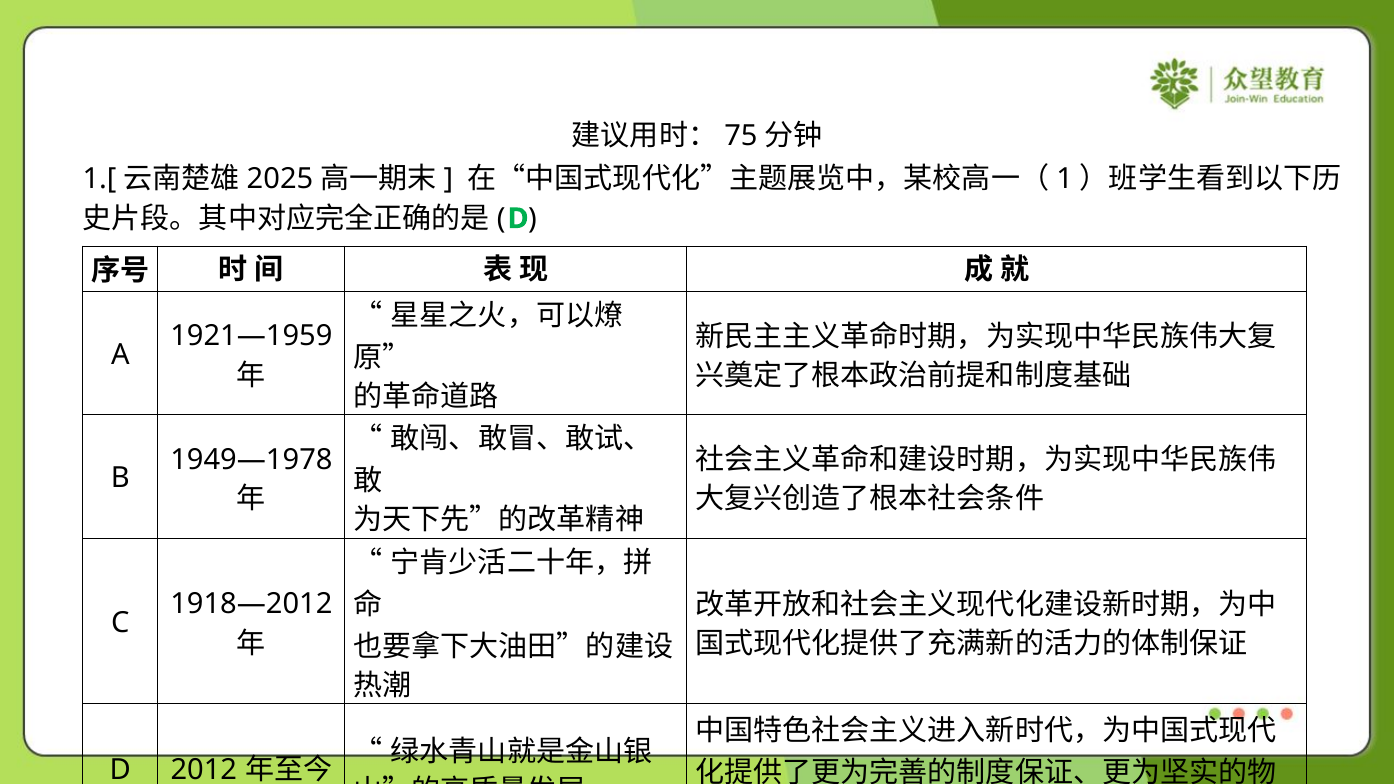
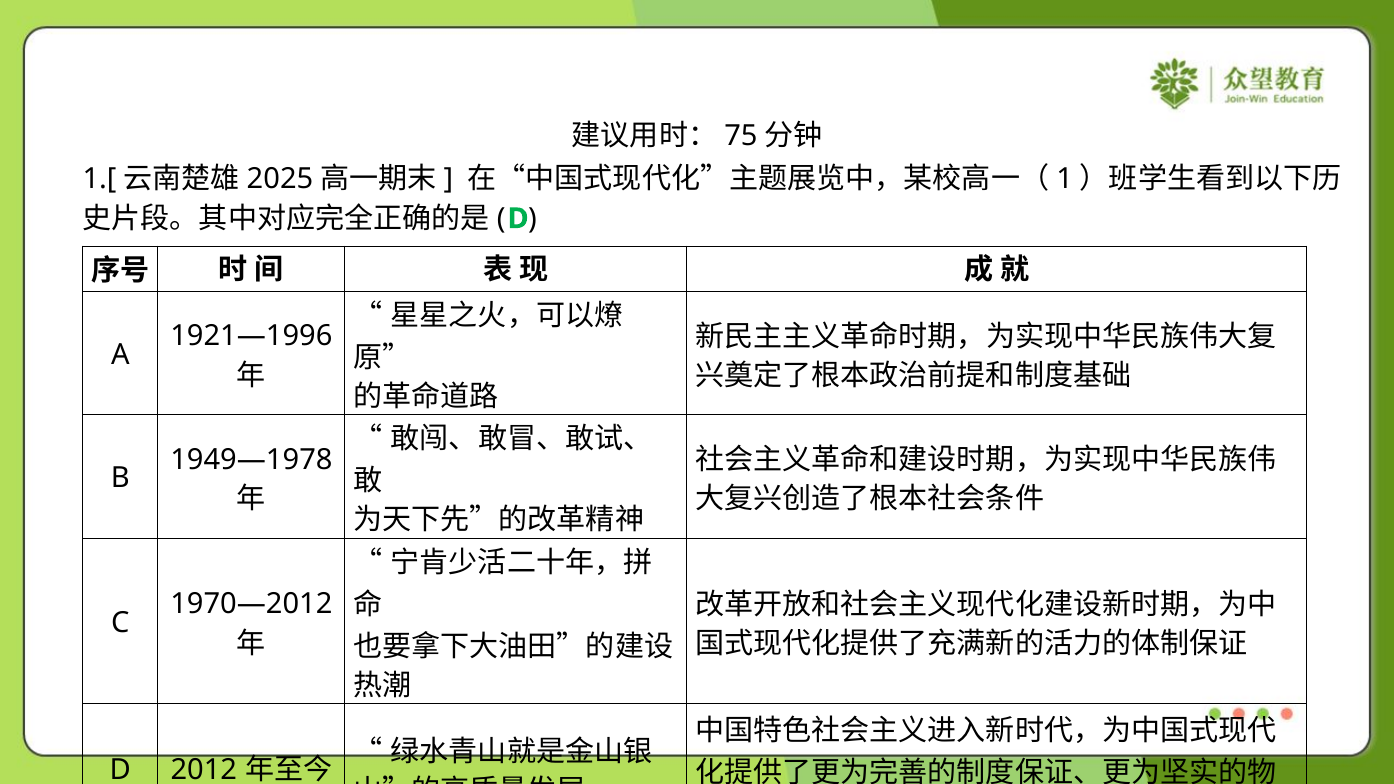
1921—1959: 1921—1959 -> 1921—1996
1918—2012: 1918—2012 -> 1970—2012
